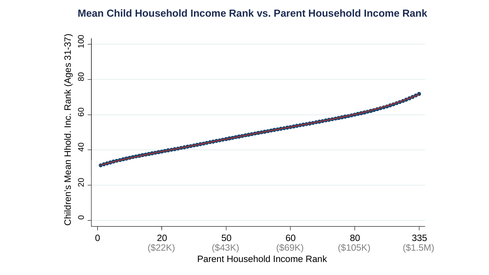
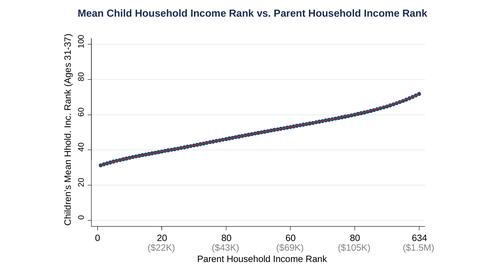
20 50: 50 -> 80
335: 335 -> 634
